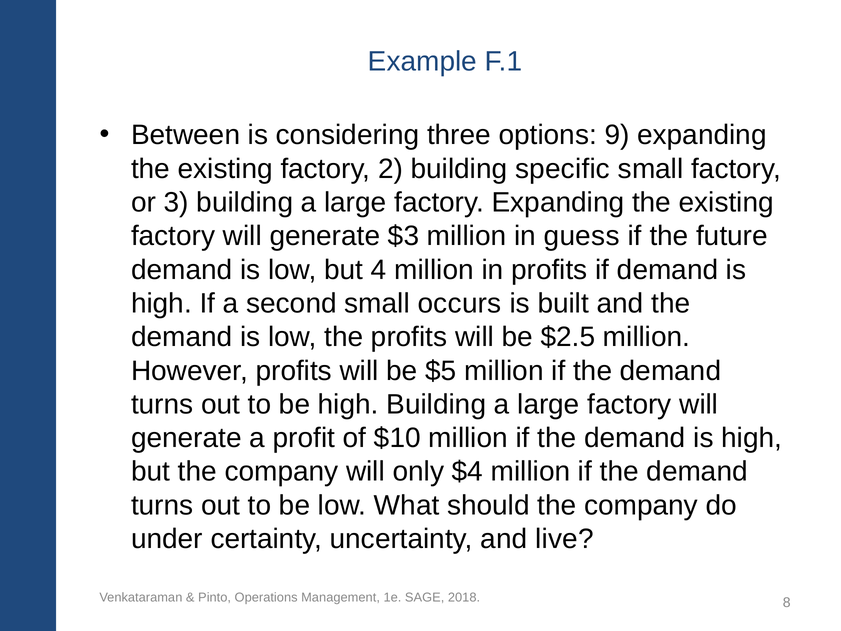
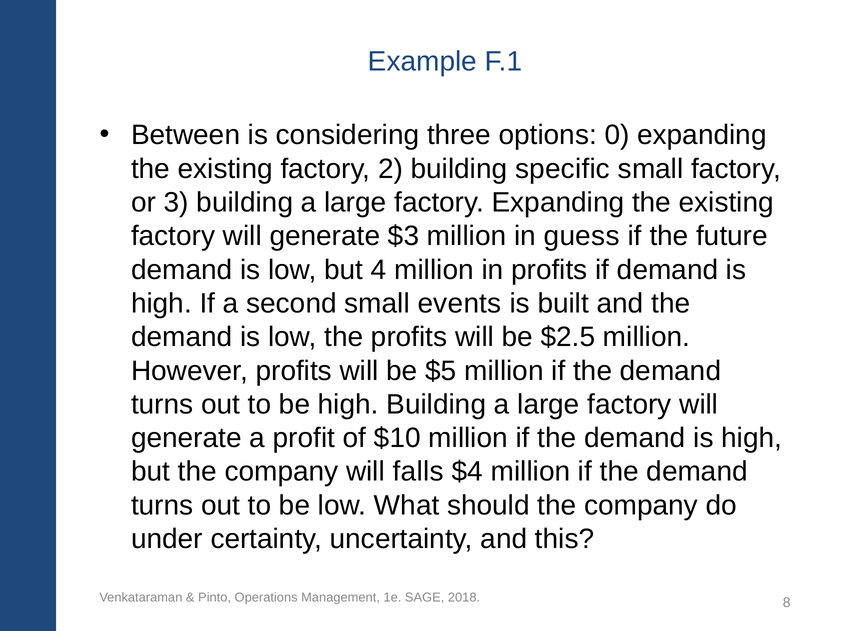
9: 9 -> 0
occurs: occurs -> events
only: only -> falls
live: live -> this
